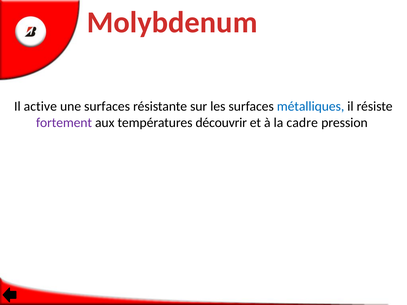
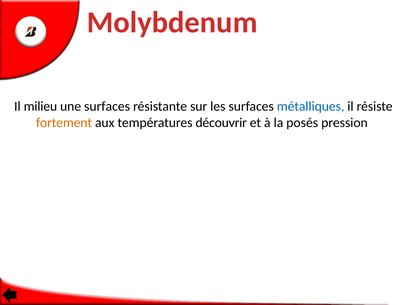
active: active -> milieu
fortement colour: purple -> orange
cadre: cadre -> posés
